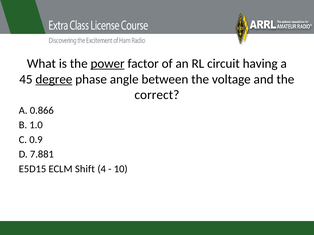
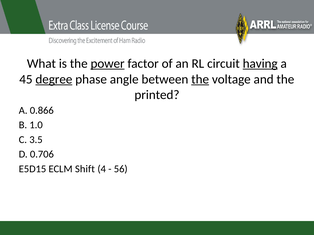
having underline: none -> present
the at (200, 79) underline: none -> present
correct: correct -> printed
0.9: 0.9 -> 3.5
7.881: 7.881 -> 0.706
10: 10 -> 56
